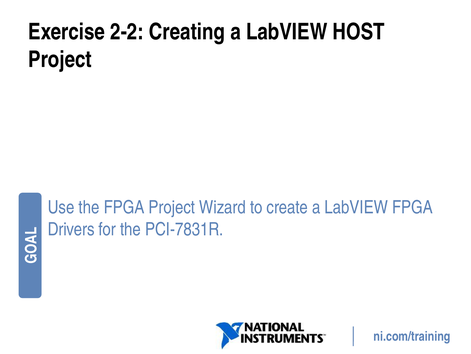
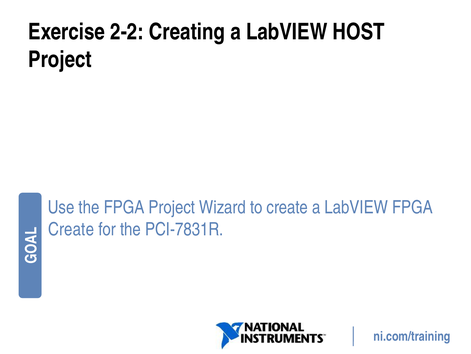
Drivers at (71, 229): Drivers -> Create
